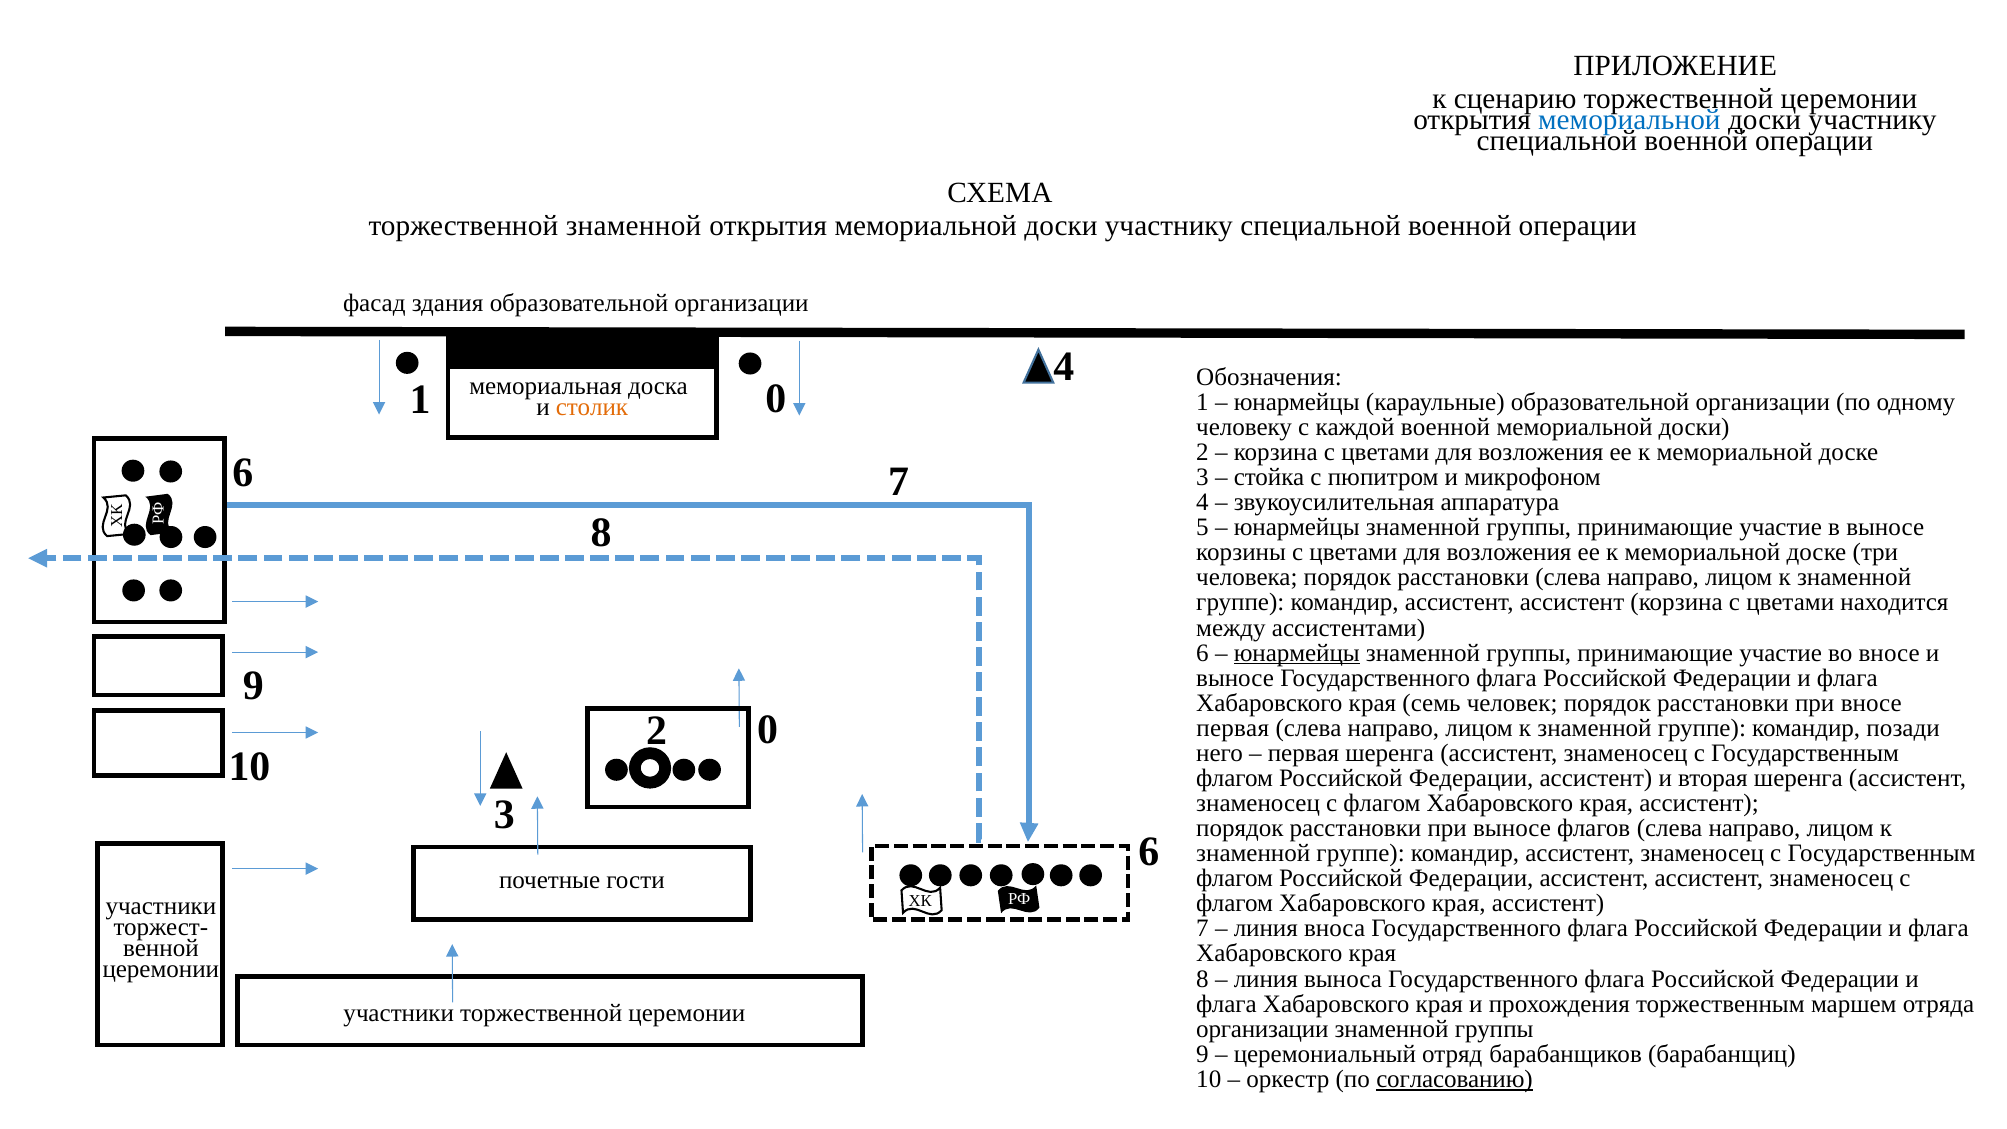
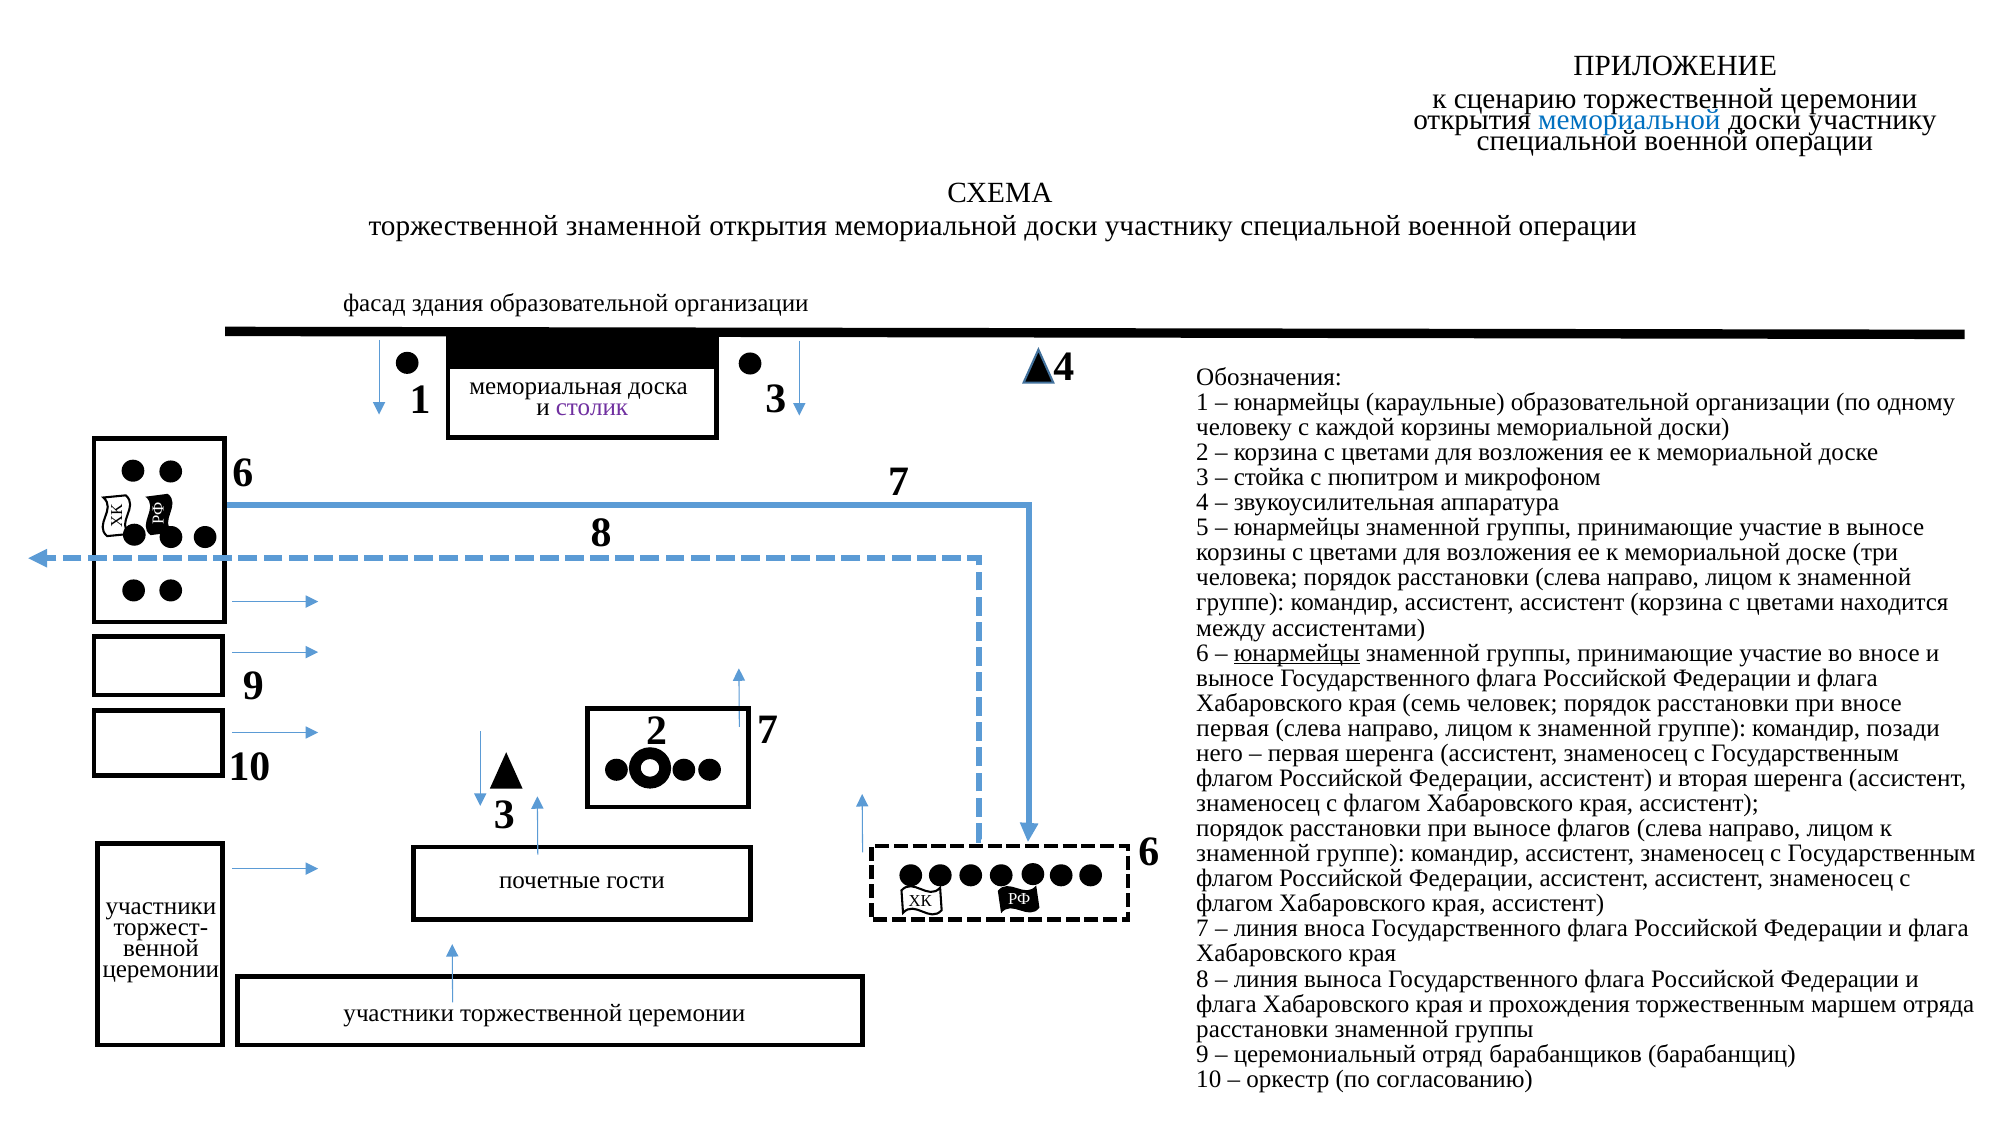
1 0: 0 -> 3
столик colour: orange -> purple
каждой военной: военной -> корзины
2 0: 0 -> 7
организации at (1262, 1029): организации -> расстановки
согласованию underline: present -> none
